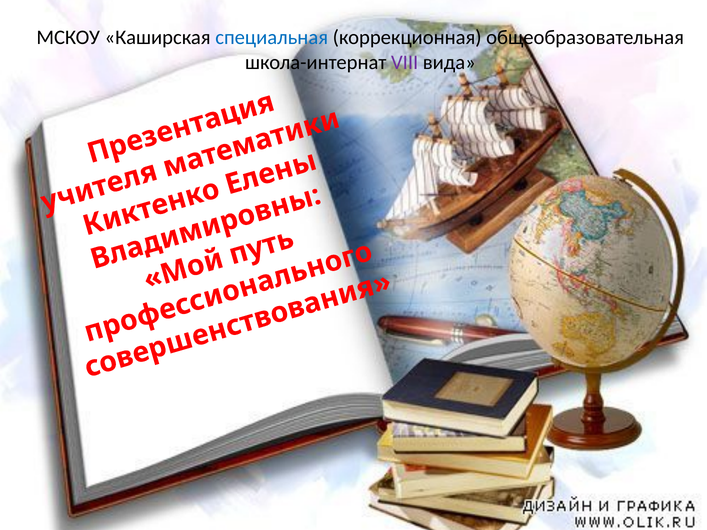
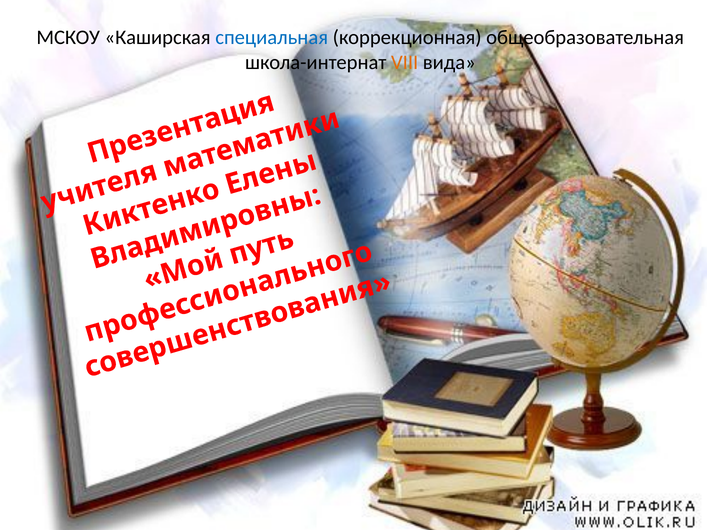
VIII colour: purple -> orange
